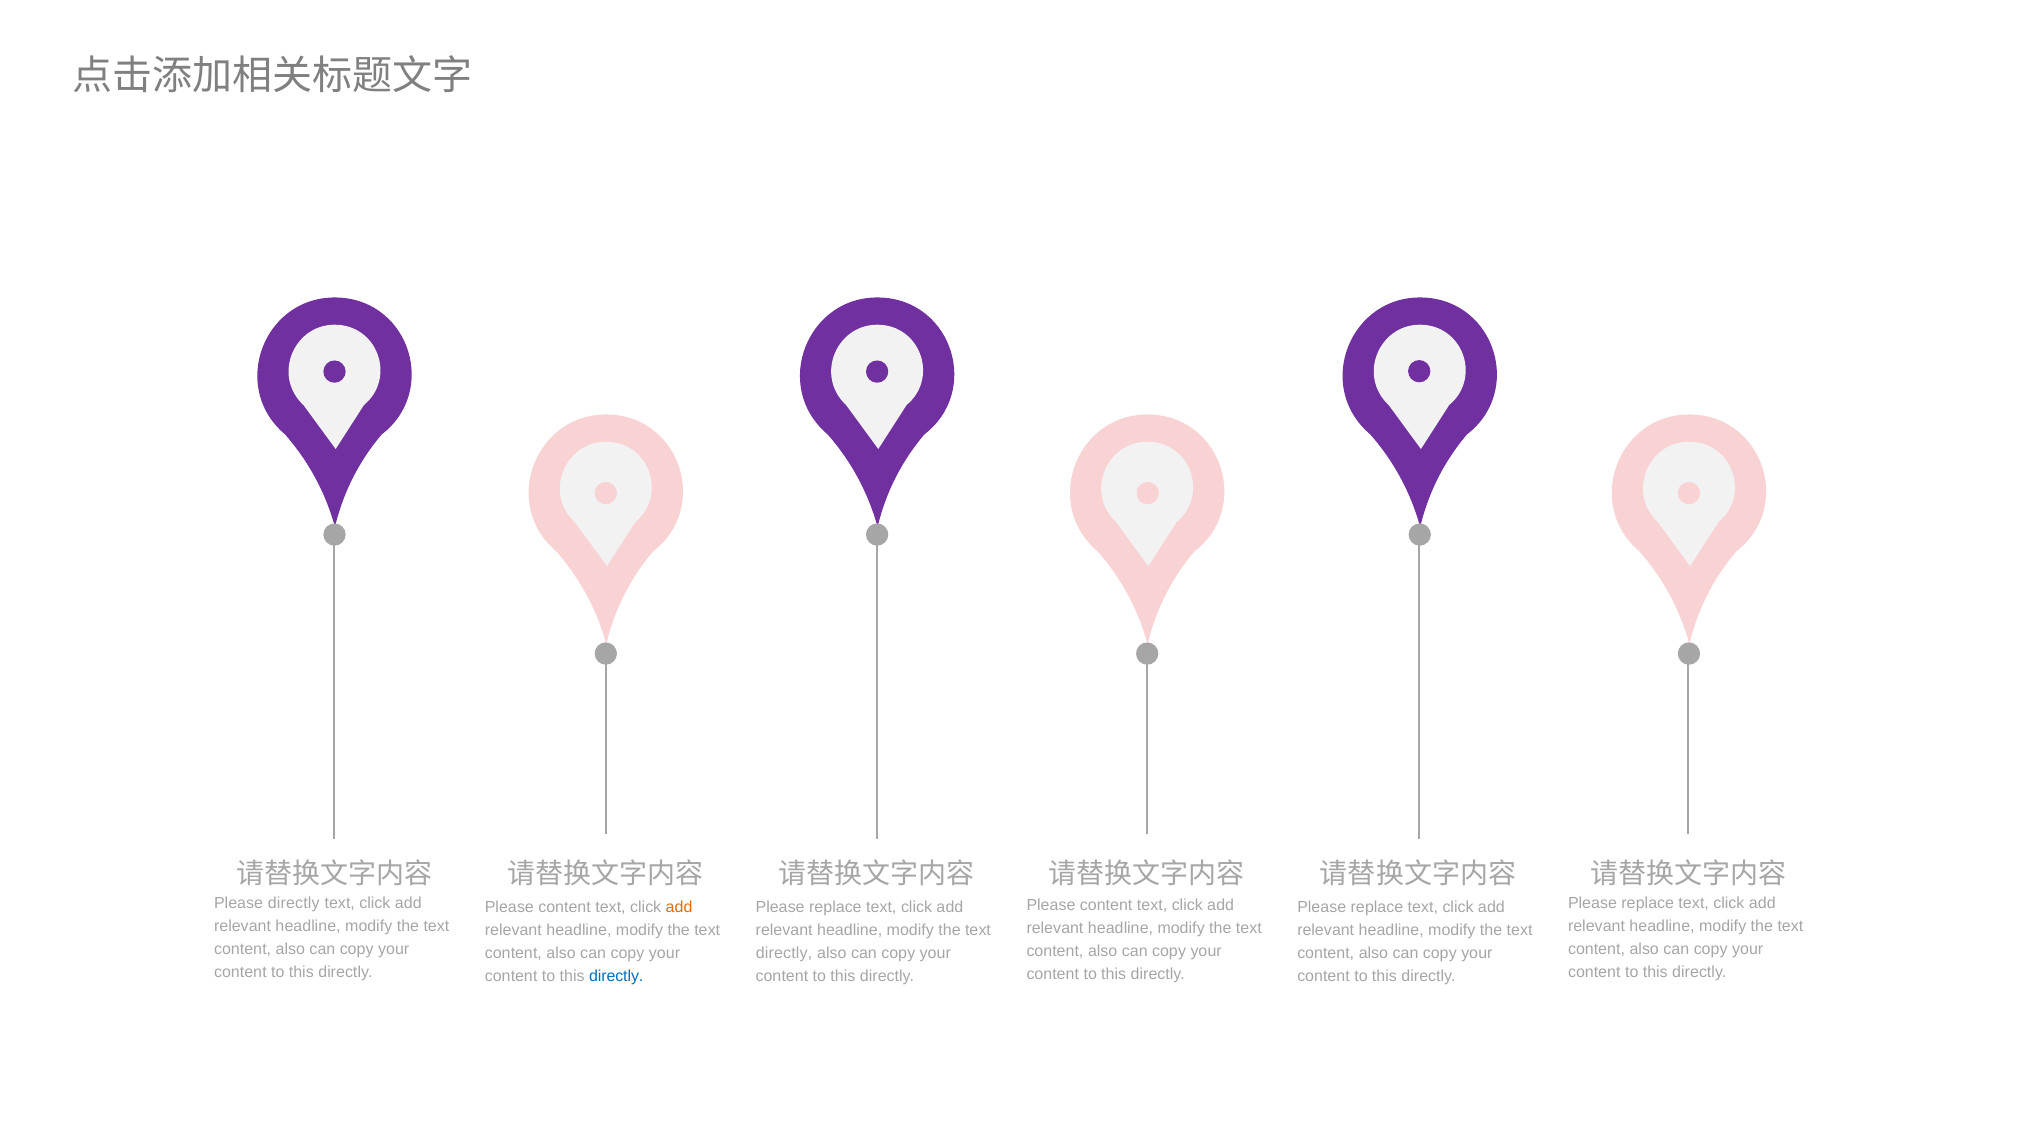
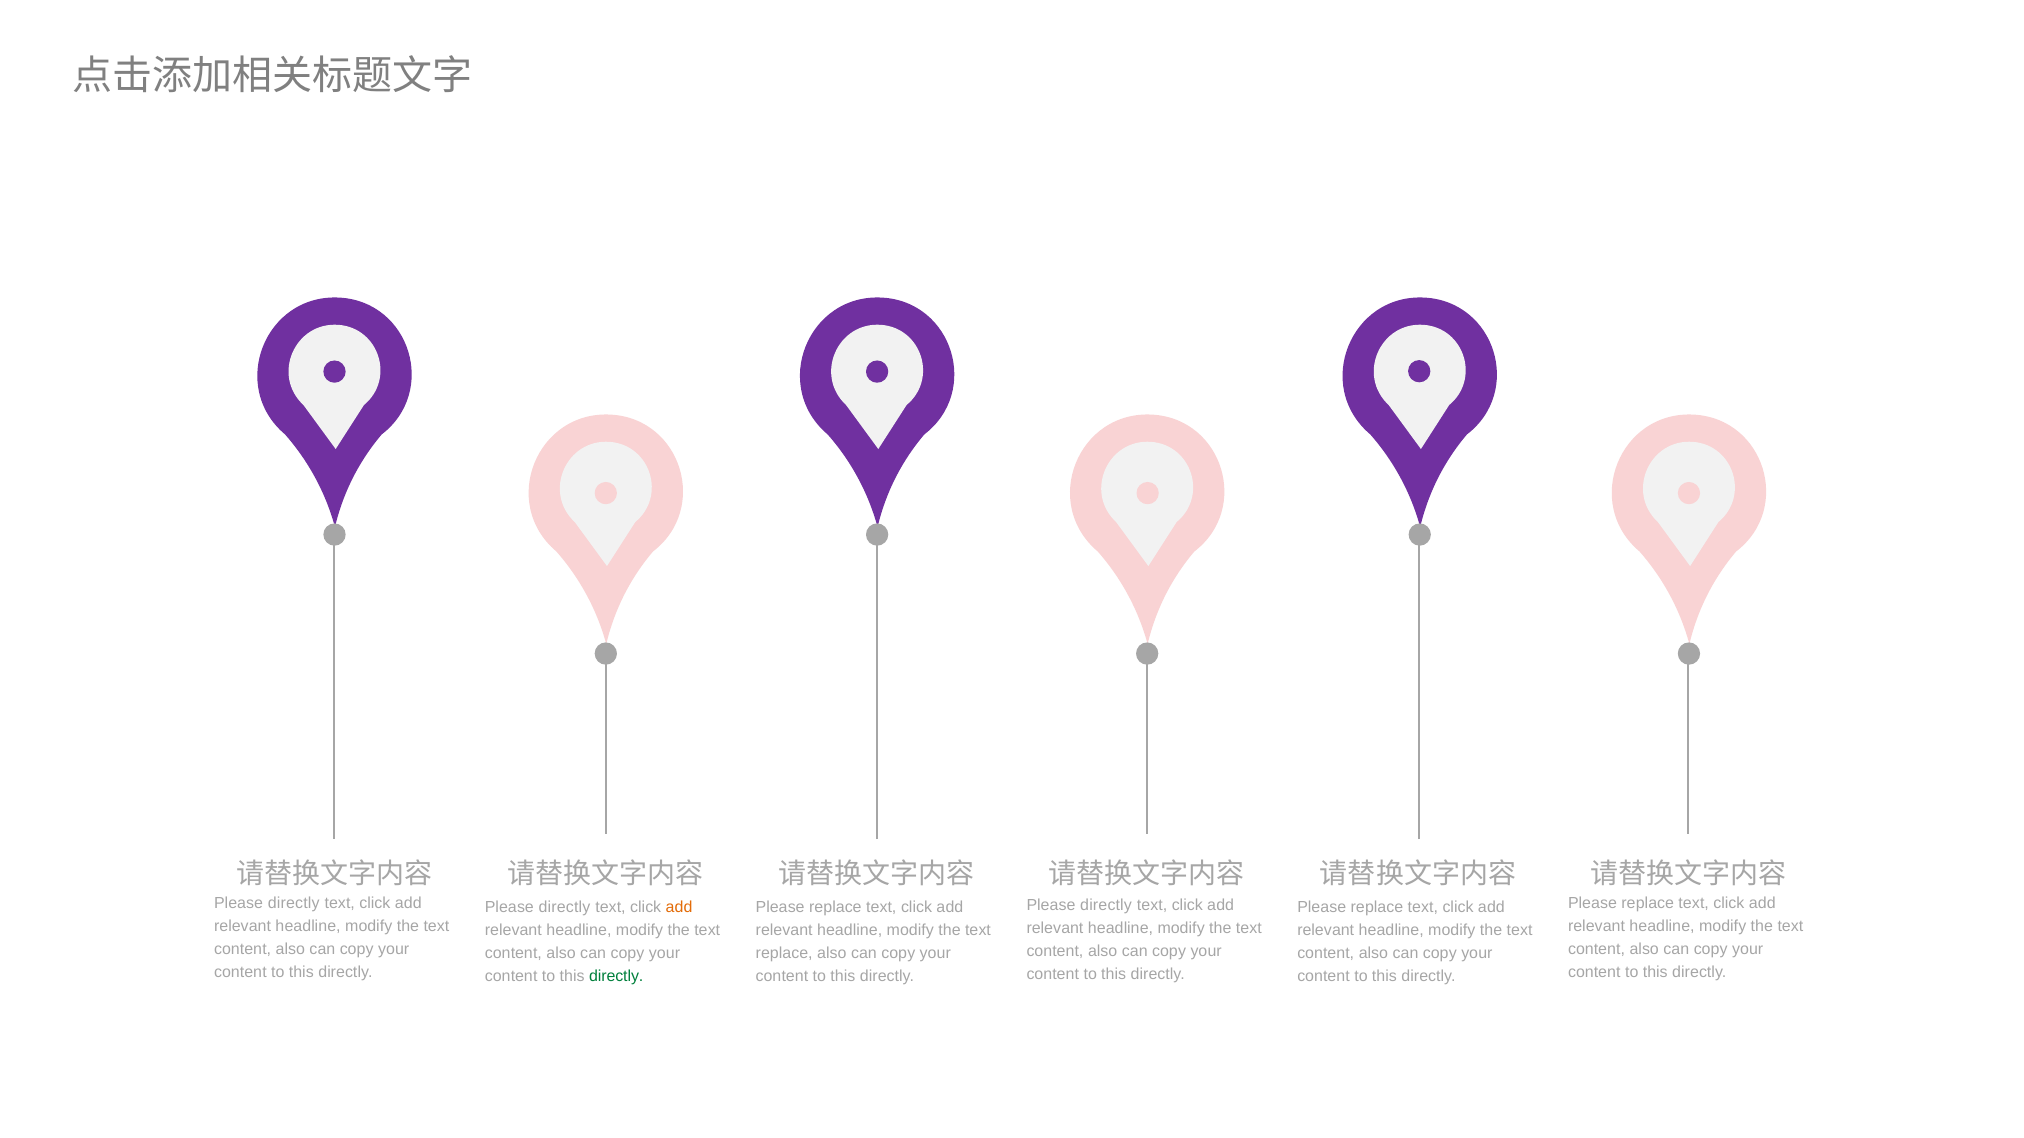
content at (1106, 906): content -> directly
content at (565, 908): content -> directly
directly at (784, 954): directly -> replace
directly at (616, 977) colour: blue -> green
